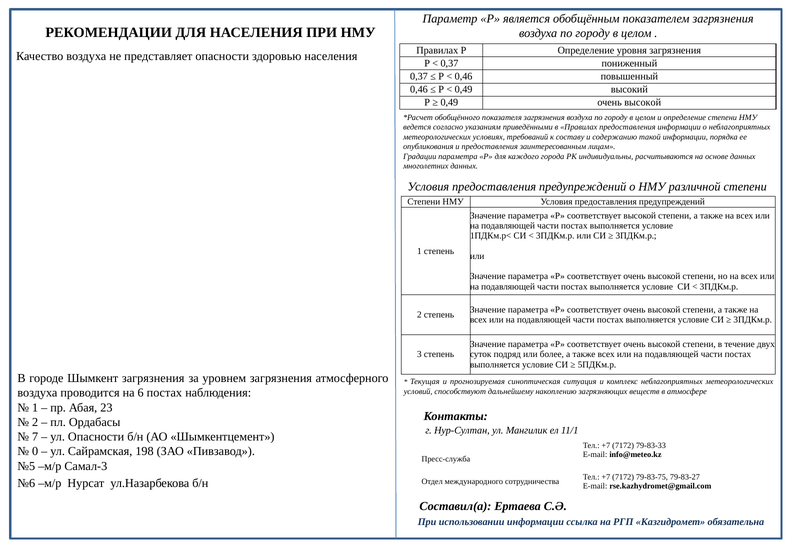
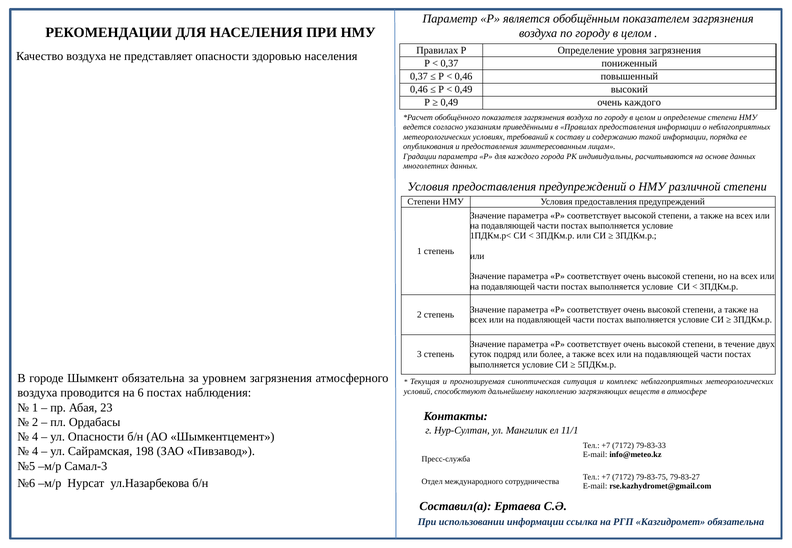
0,49 очень высокой: высокой -> каждого
Шымкент загрязнения: загрязнения -> обязательна
7 at (35, 437): 7 -> 4
0 at (35, 452): 0 -> 4
